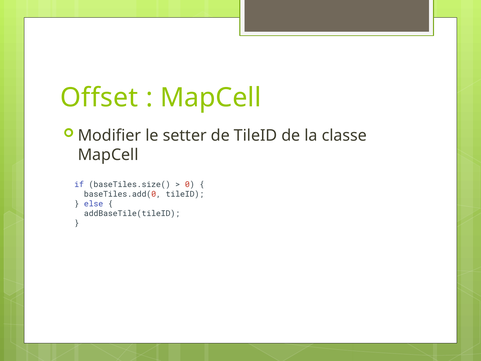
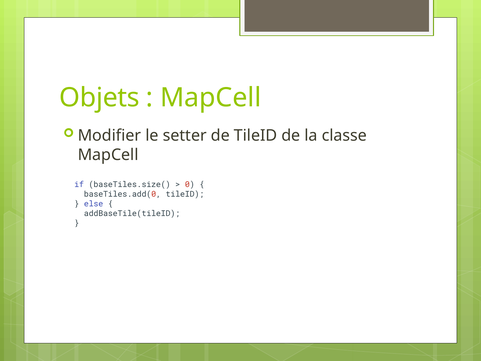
Offset: Offset -> Objets
